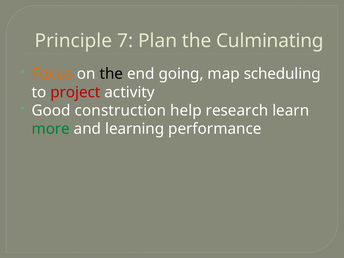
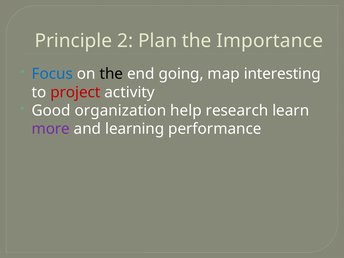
7: 7 -> 2
Culminating: Culminating -> Importance
Focus colour: orange -> blue
scheduling: scheduling -> interesting
construction: construction -> organization
more colour: green -> purple
